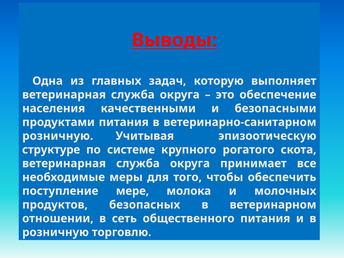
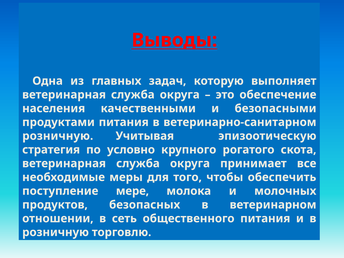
структуре: структуре -> стратегия
системе: системе -> условно
